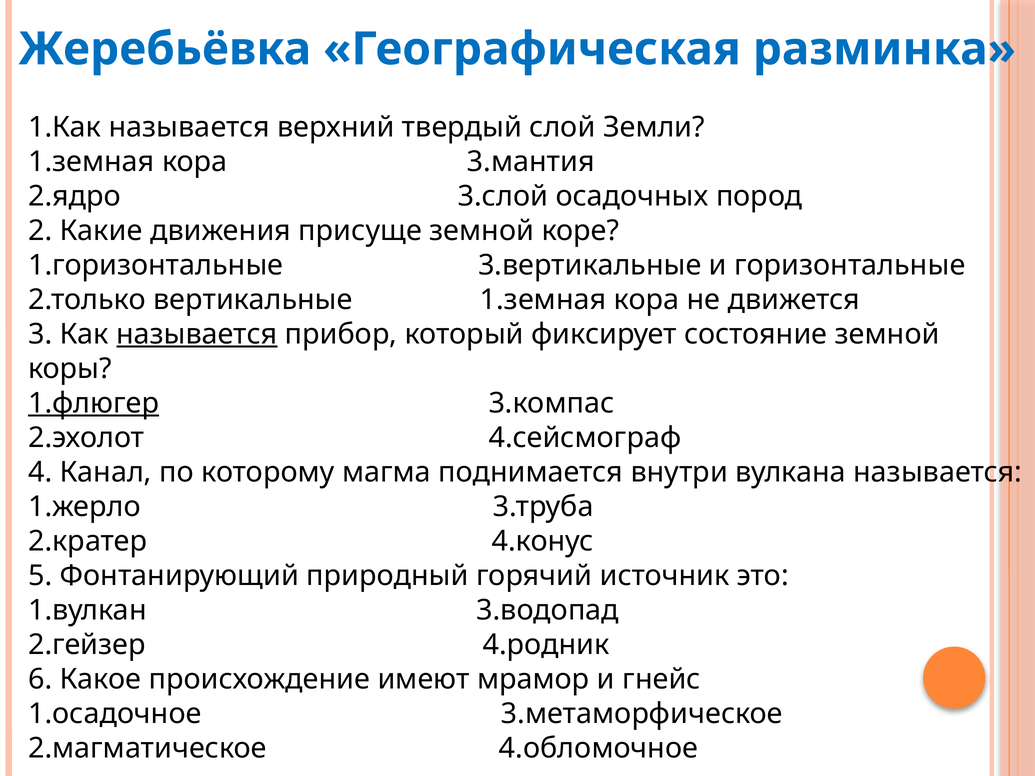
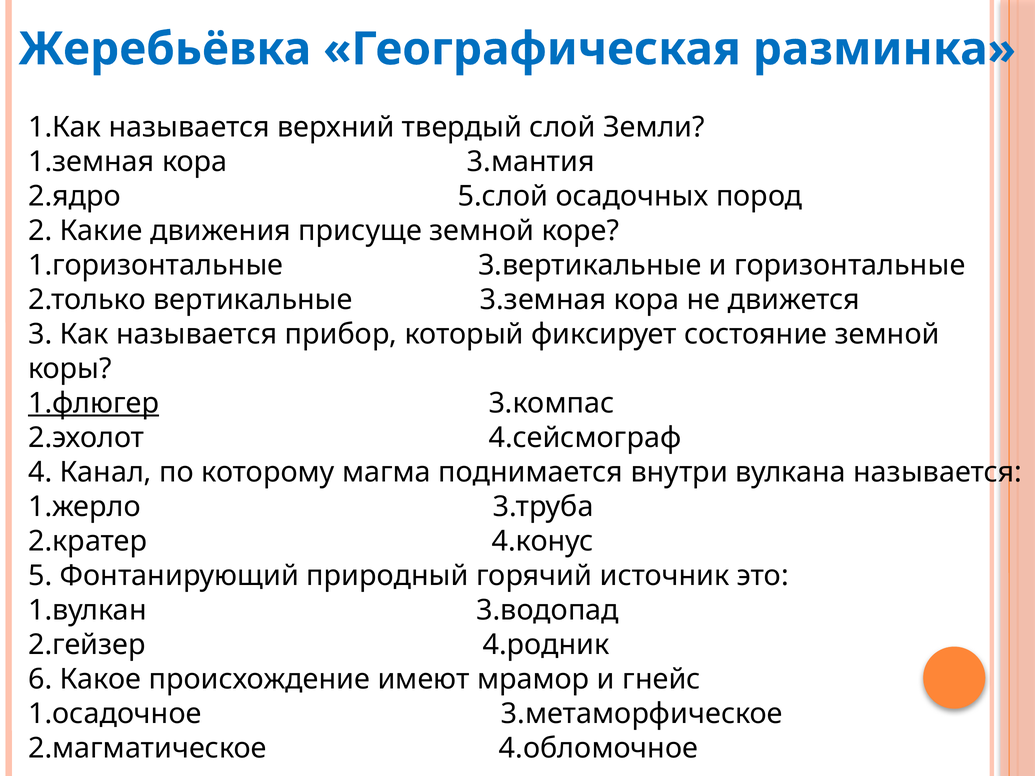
3.слой: 3.слой -> 5.слой
вертикальные 1.земная: 1.земная -> 3.земная
называется at (197, 334) underline: present -> none
